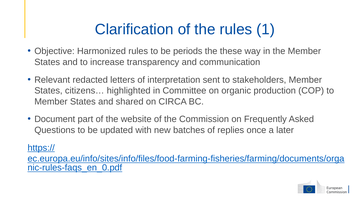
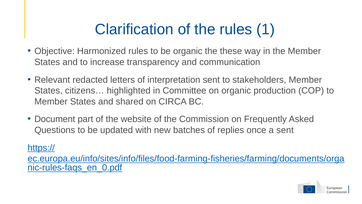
be periods: periods -> organic
a later: later -> sent
